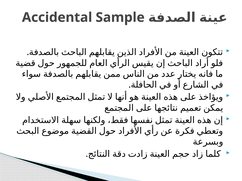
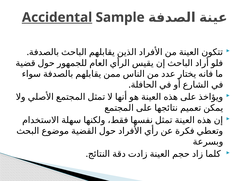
Accidental underline: none -> present
